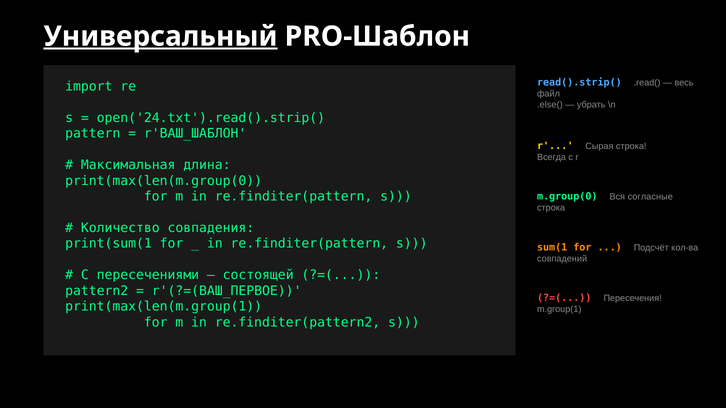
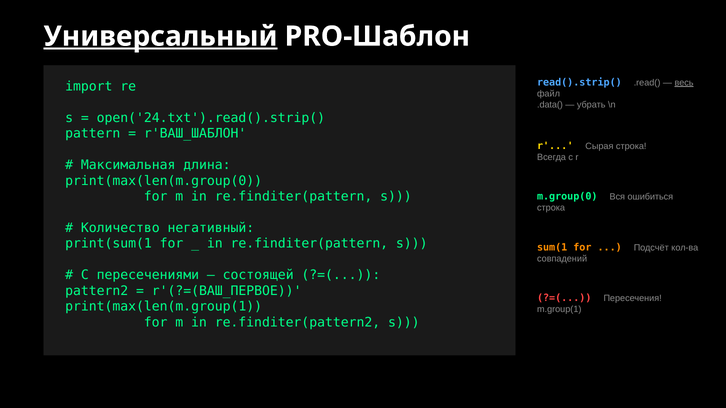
весь underline: none -> present
.else(: .else( -> .data(
согласные: согласные -> ошибиться
совпадения: совпадения -> негативный
